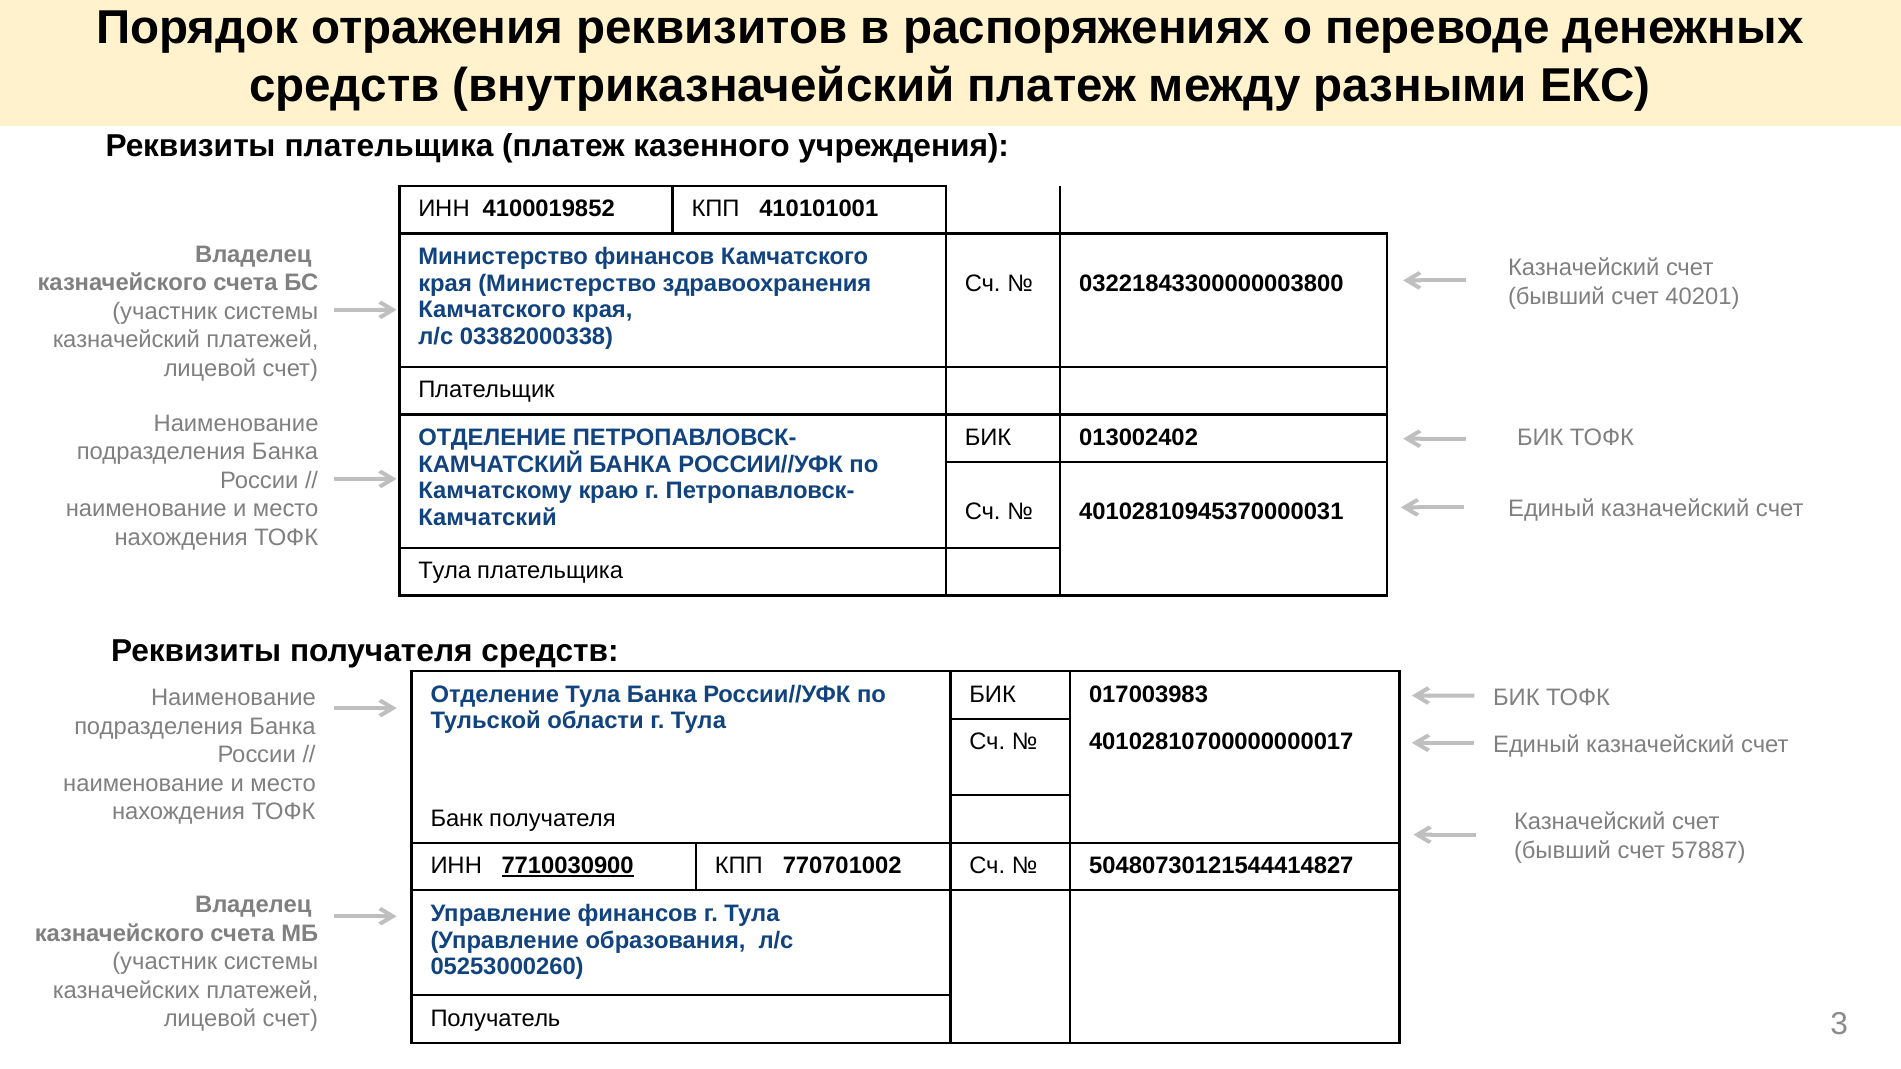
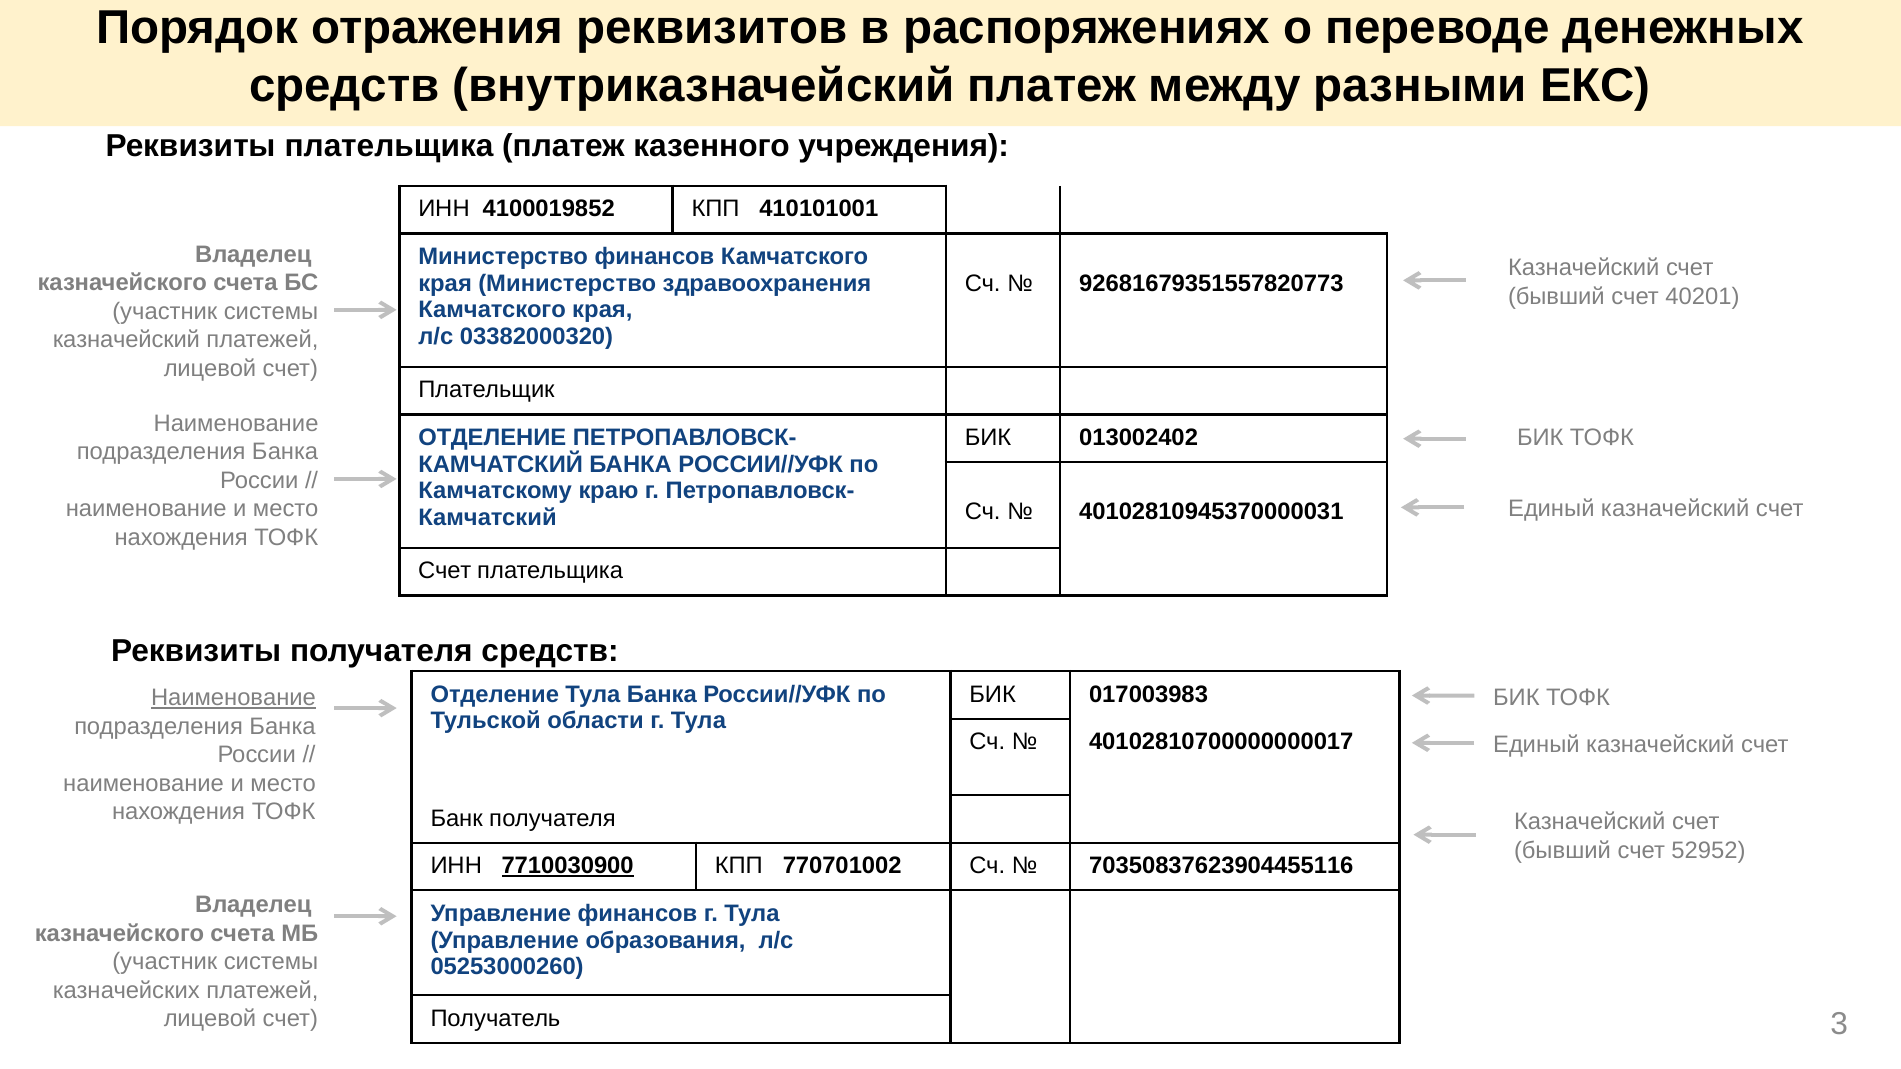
03221843300000003800: 03221843300000003800 -> 92681679351557820773
03382000338: 03382000338 -> 03382000320
Тула at (445, 571): Тула -> Счет
Наименование at (233, 698) underline: none -> present
57887: 57887 -> 52952
50480730121544414827: 50480730121544414827 -> 70350837623904455116
